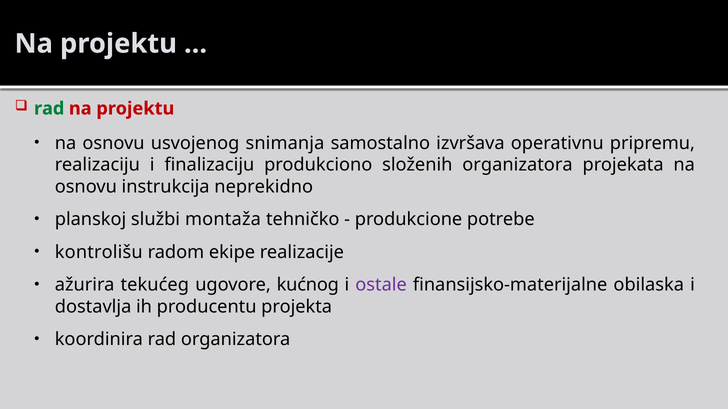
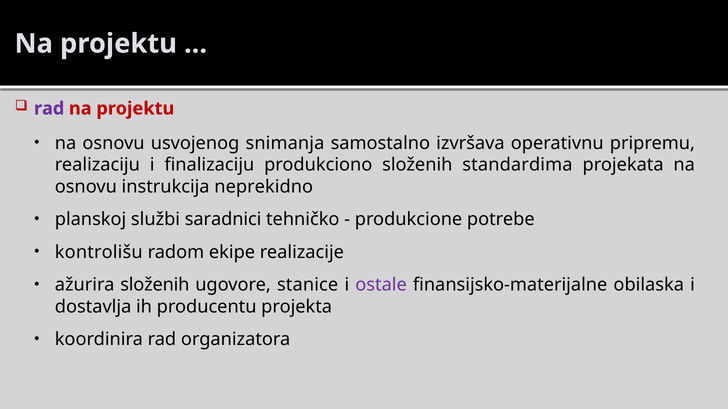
rad at (49, 109) colour: green -> purple
složenih organizatora: organizatora -> standardima
montaža: montaža -> saradnici
ažurira tekućeg: tekućeg -> složenih
kućnog: kućnog -> stanice
